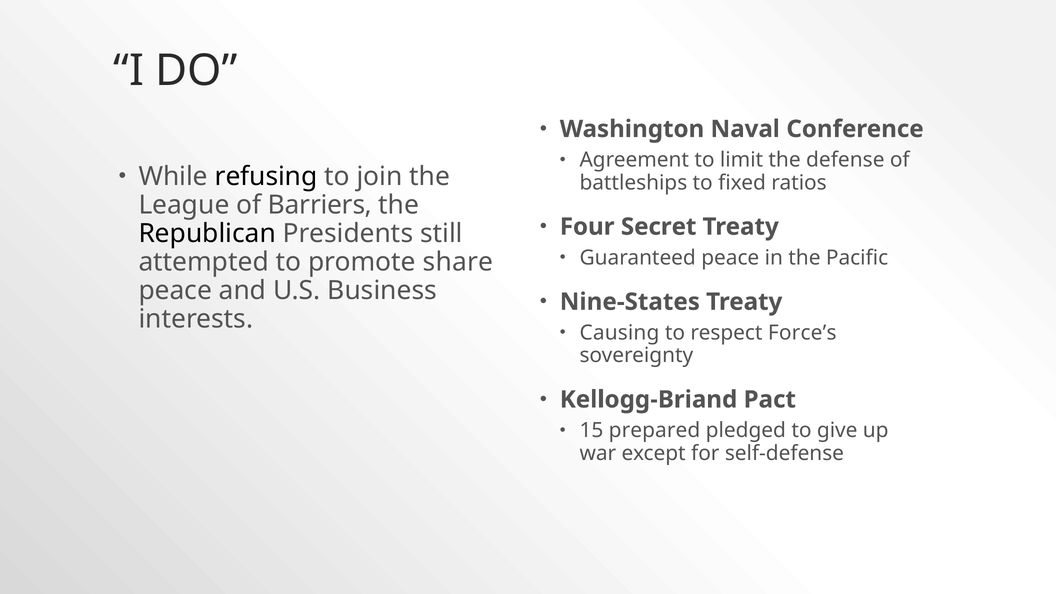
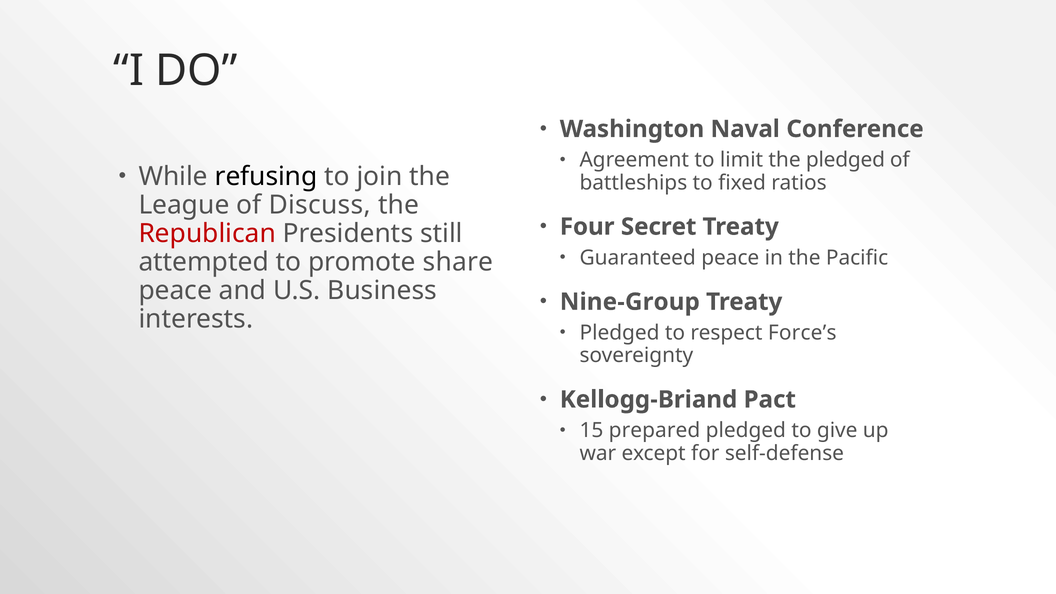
the defense: defense -> pledged
Barriers: Barriers -> Discuss
Republican colour: black -> red
Nine-States: Nine-States -> Nine-Group
Causing at (619, 333): Causing -> Pledged
